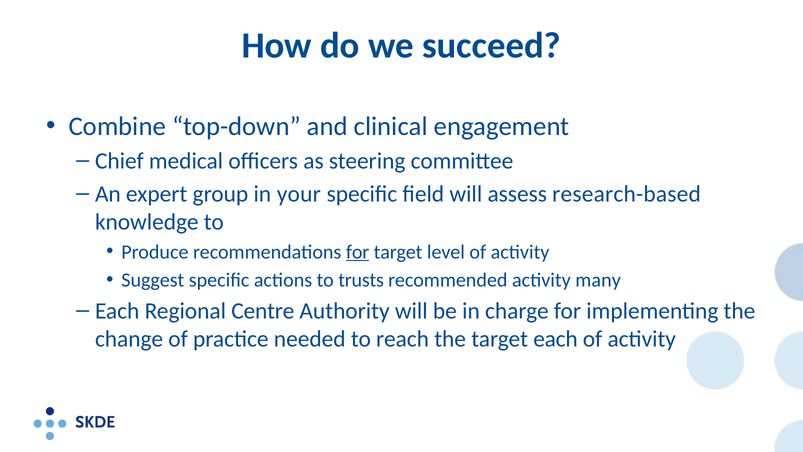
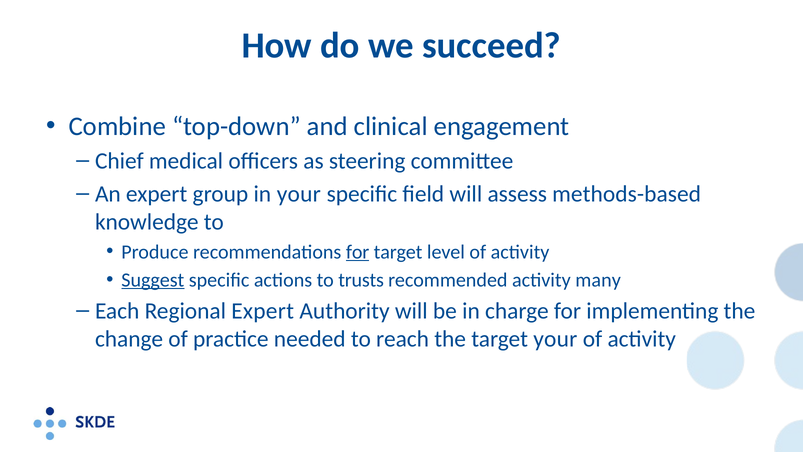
research-based: research-based -> methods-based
Suggest underline: none -> present
Regional Centre: Centre -> Expert
target each: each -> your
